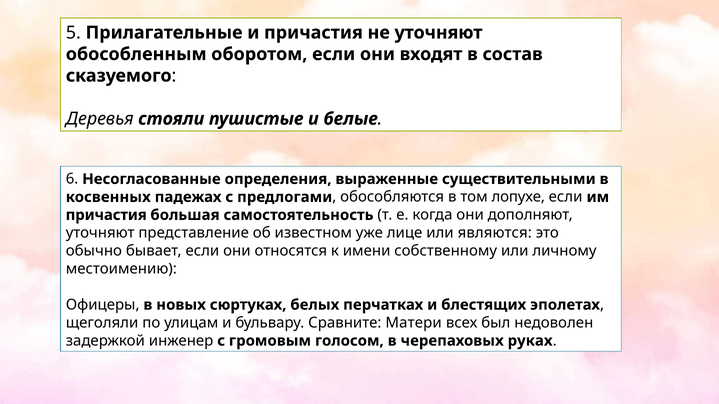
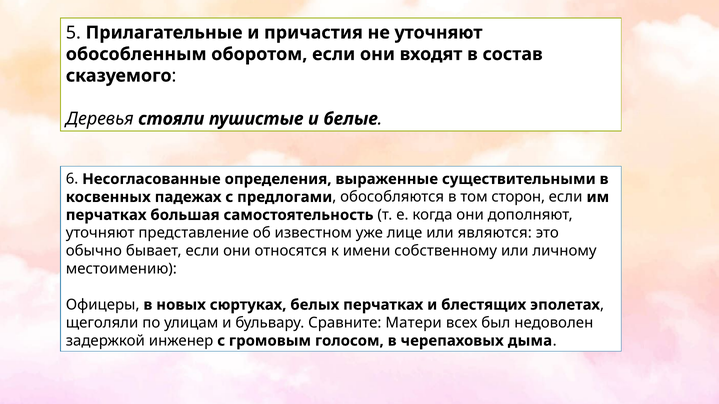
лопухе: лопухе -> сторон
причастия at (106, 215): причастия -> перчатках
руках: руках -> дыма
